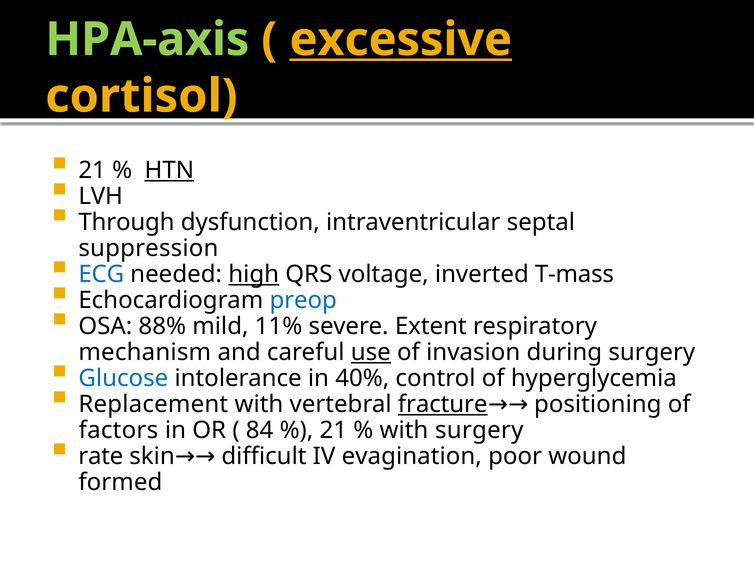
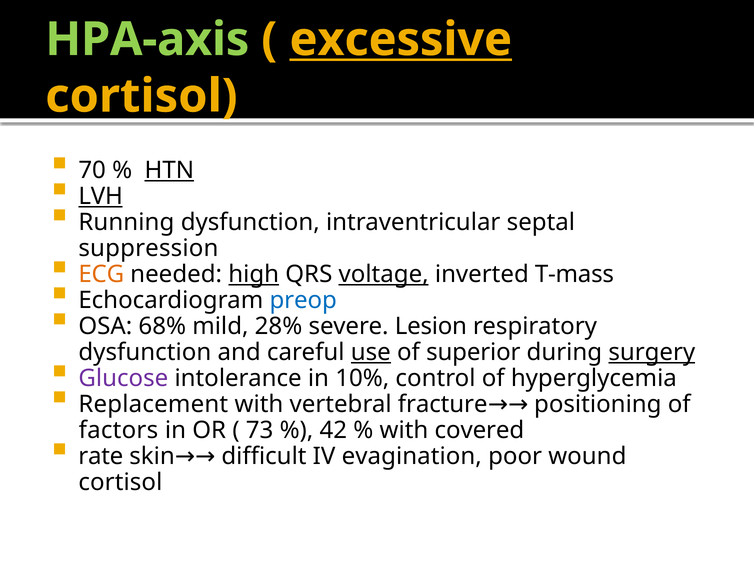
21 at (92, 170): 21 -> 70
LVH underline: none -> present
Through: Through -> Running
ECG colour: blue -> orange
voltage underline: none -> present
88%: 88% -> 68%
11%: 11% -> 28%
Extent: Extent -> Lesion
mechanism at (145, 352): mechanism -> dysfunction
invasion: invasion -> superior
surgery at (652, 352) underline: none -> present
Glucose colour: blue -> purple
40%: 40% -> 10%
fracture underline: present -> none
84: 84 -> 73
21 at (333, 430): 21 -> 42
with surgery: surgery -> covered
formed at (120, 482): formed -> cortisol
